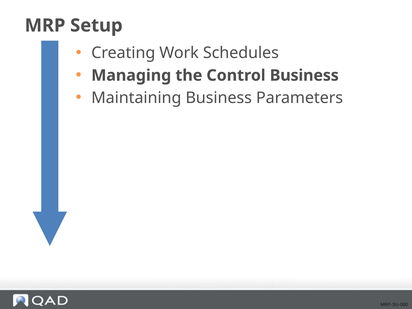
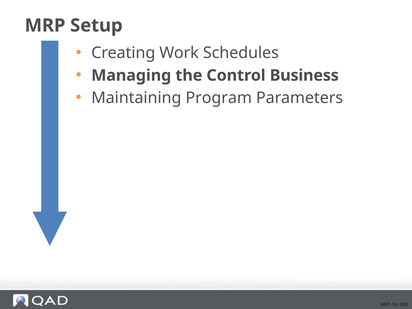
Maintaining Business: Business -> Program
